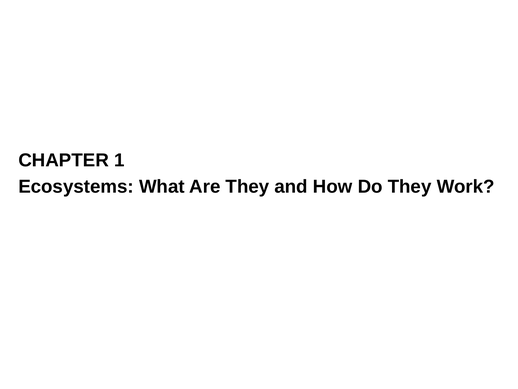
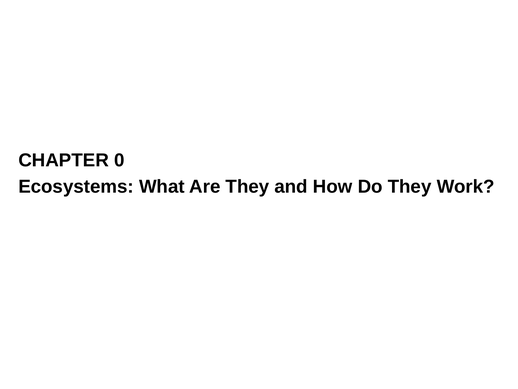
1: 1 -> 0
